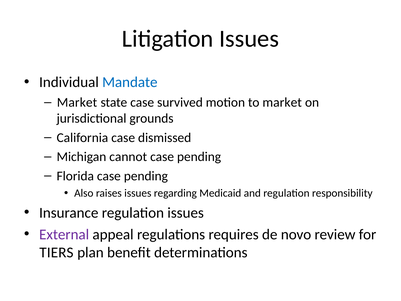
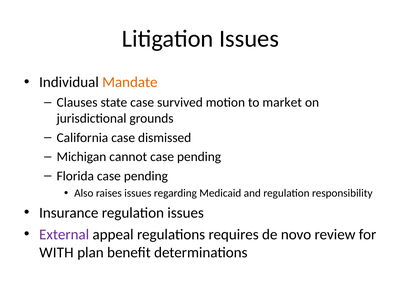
Mandate colour: blue -> orange
Market at (77, 102): Market -> Clauses
TIERS: TIERS -> WITH
